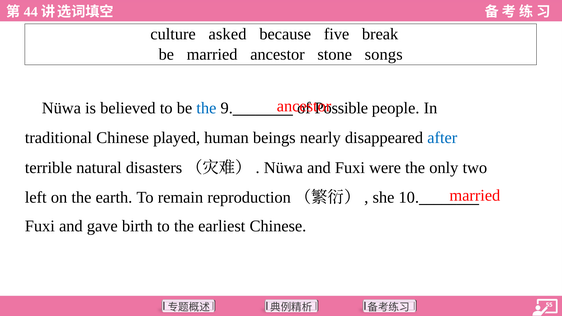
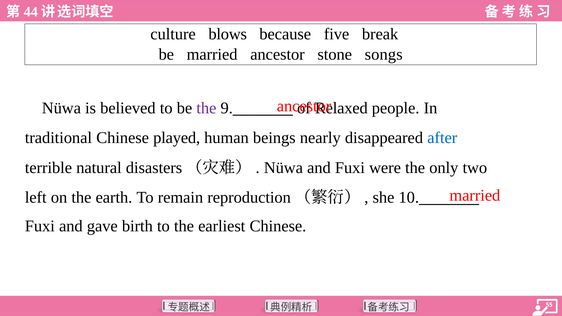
asked: asked -> blows
the at (206, 108) colour: blue -> purple
Possible: Possible -> Relaxed
